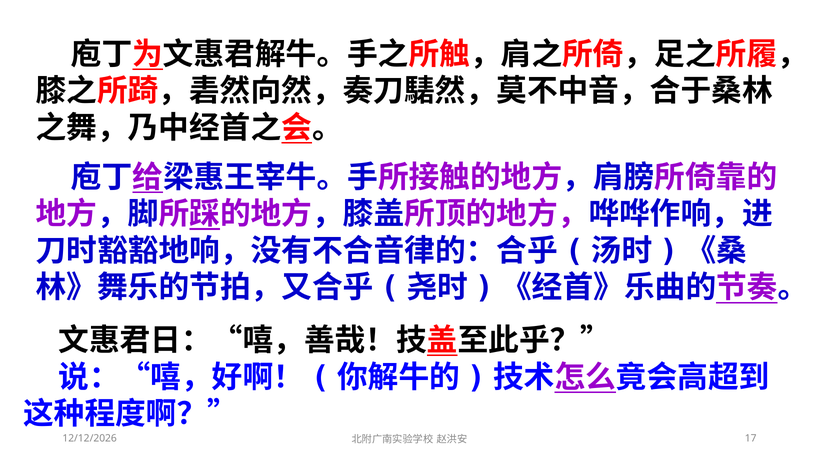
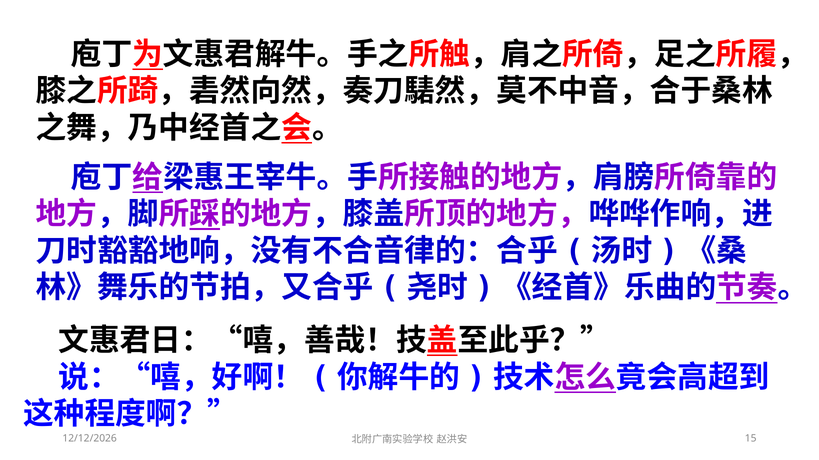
17: 17 -> 15
